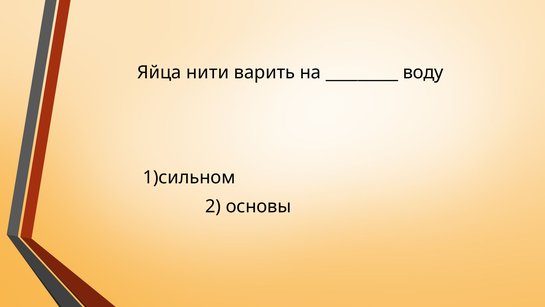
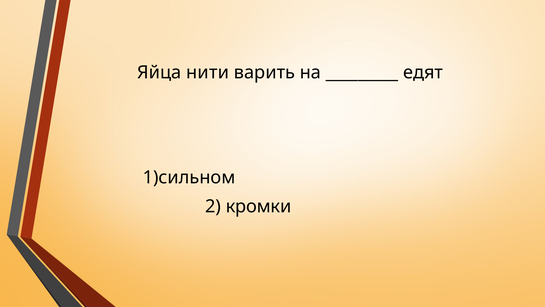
воду: воду -> едят
основы: основы -> кромки
